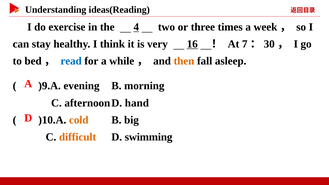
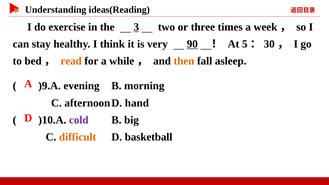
4: 4 -> 3
16: 16 -> 90
7: 7 -> 5
read colour: blue -> orange
cold colour: orange -> purple
swimming: swimming -> basketball
